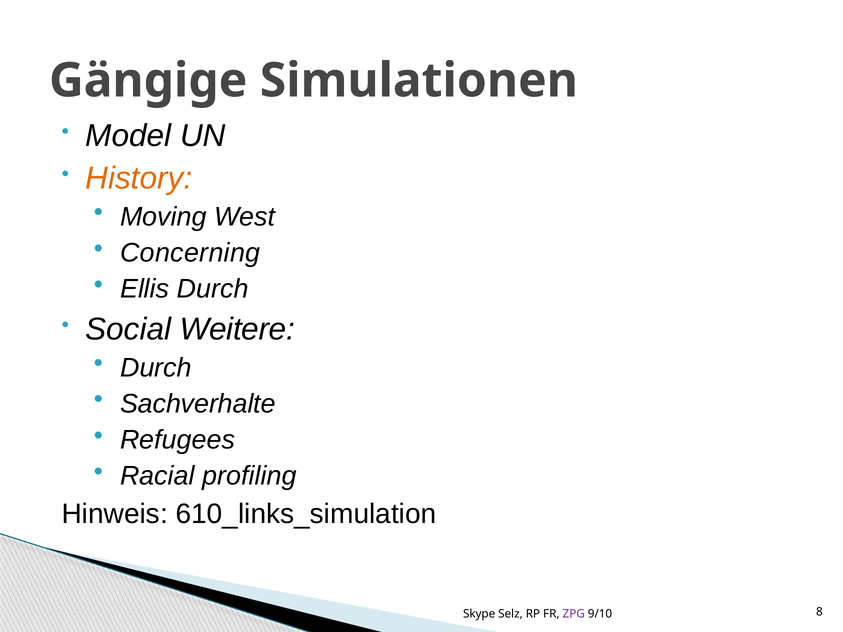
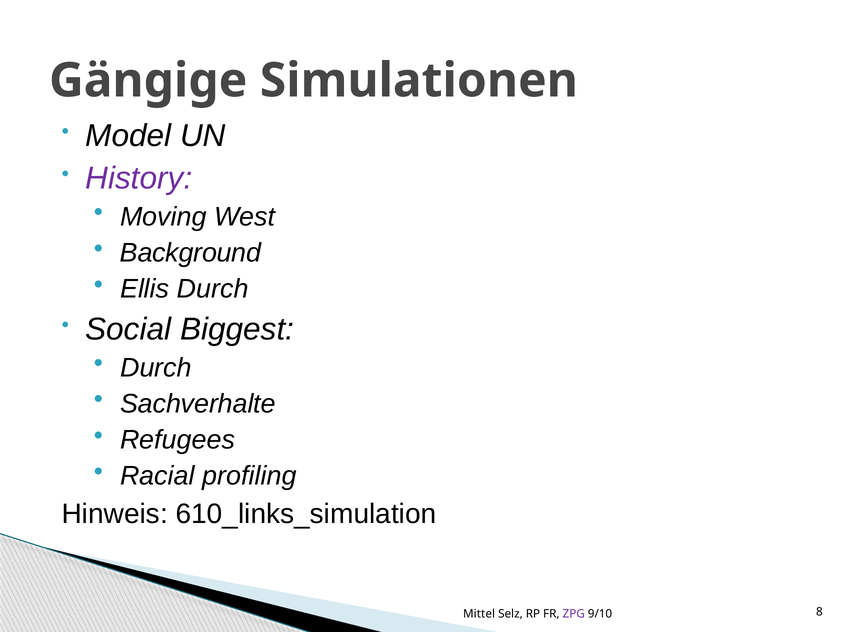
History colour: orange -> purple
Concerning: Concerning -> Background
Weitere: Weitere -> Biggest
Skype: Skype -> Mittel
